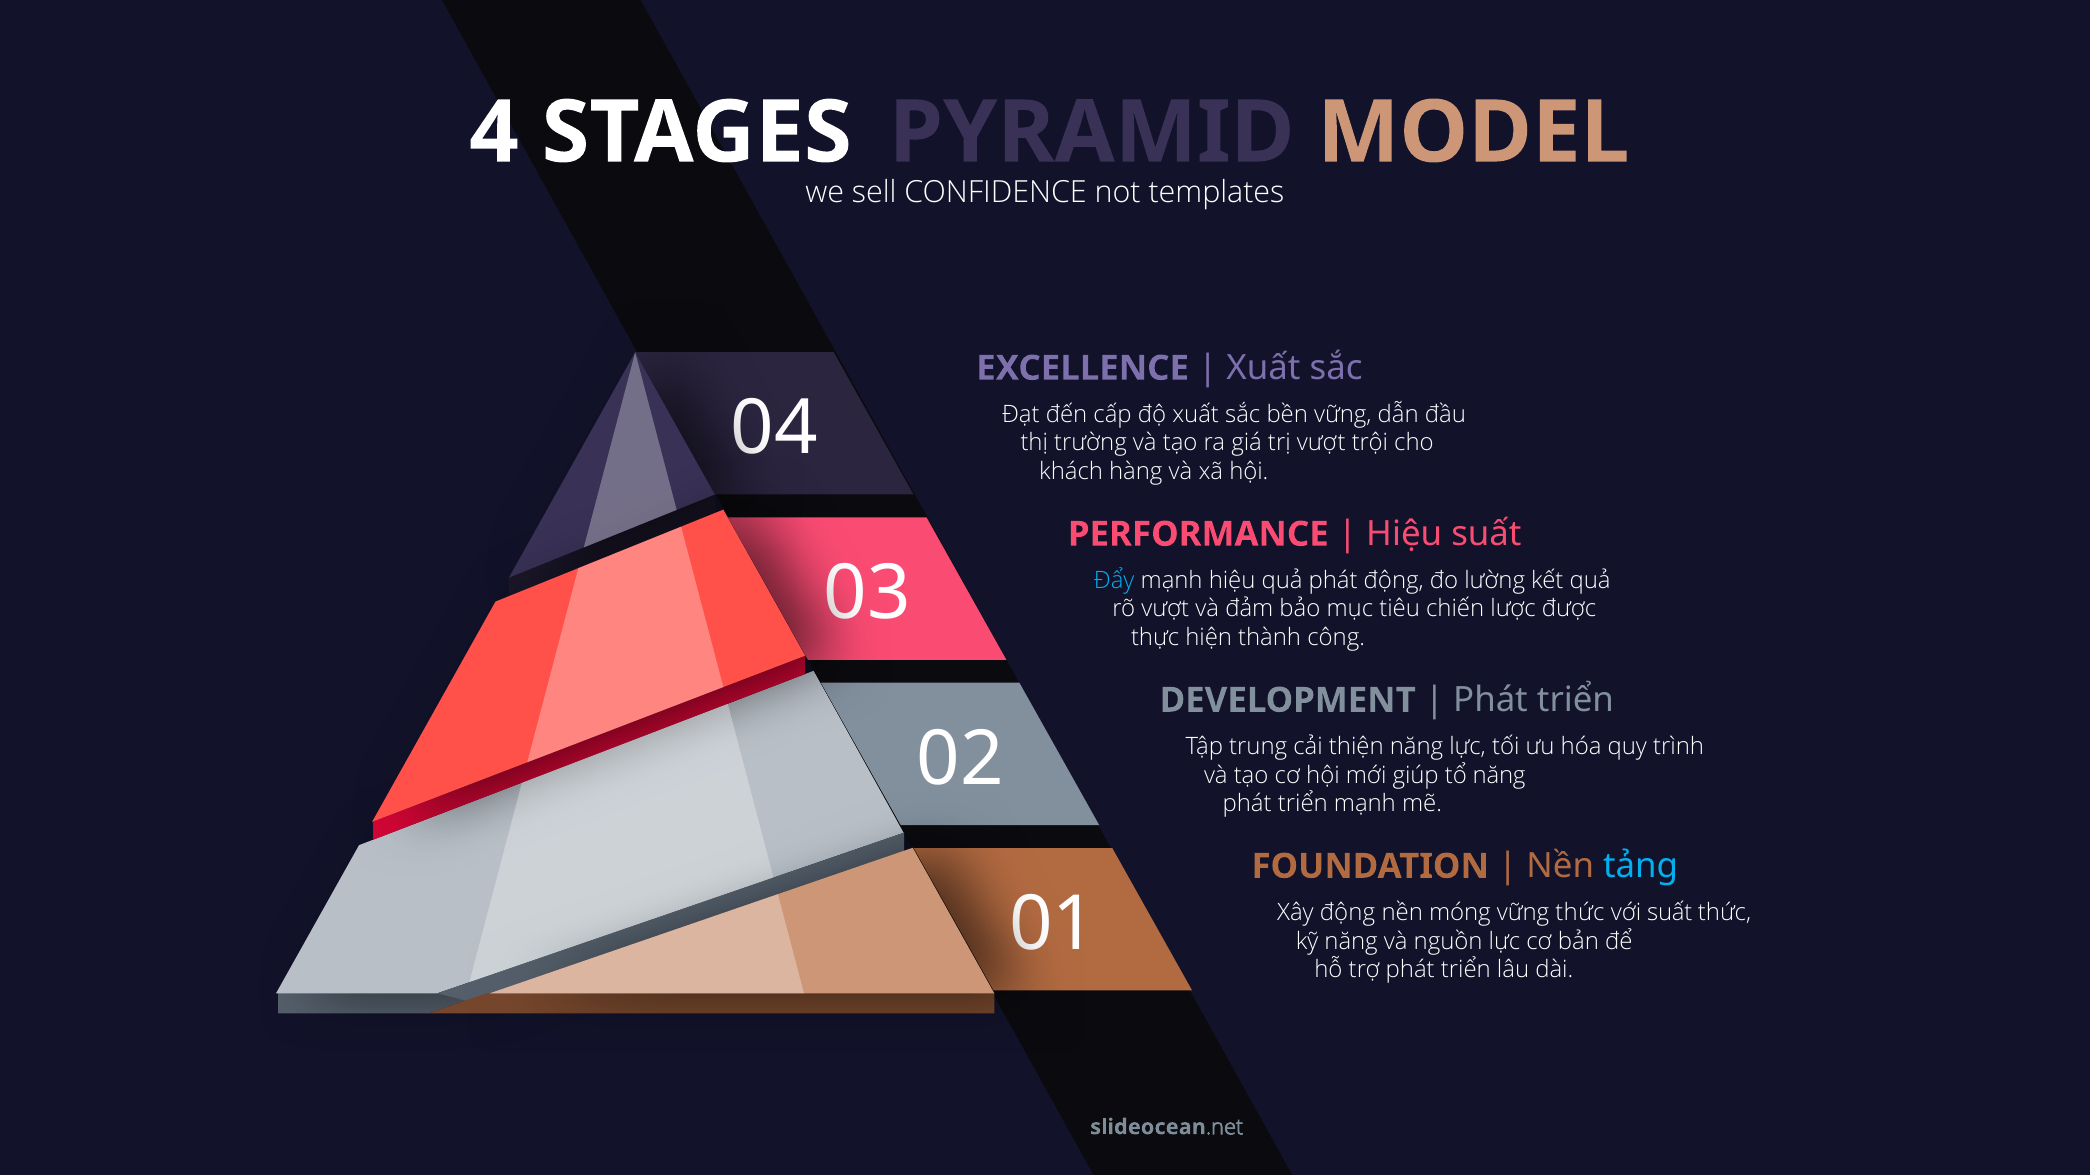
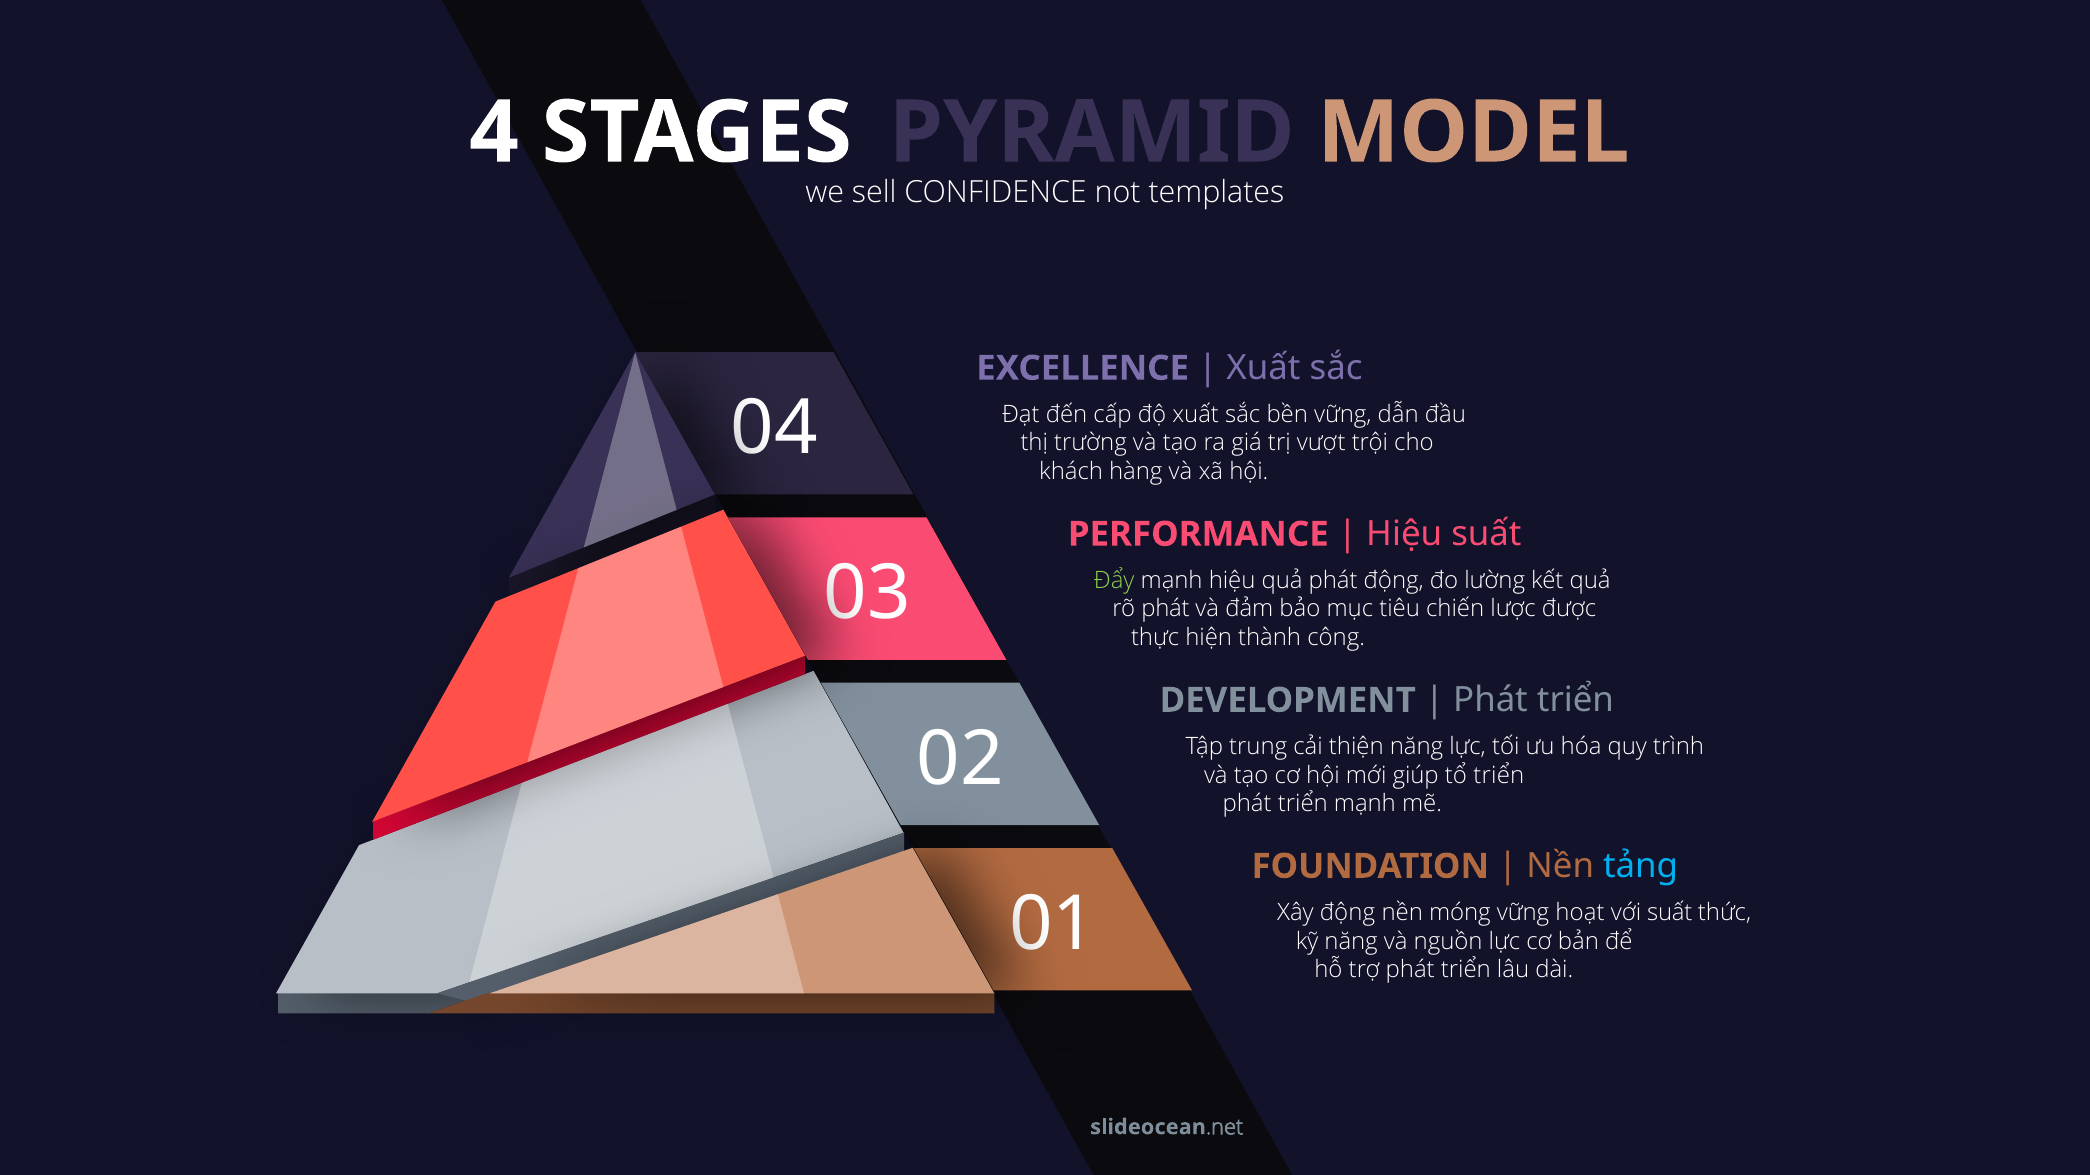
Đẩy colour: light blue -> light green
rõ vượt: vượt -> phát
tổ năng: năng -> triển
vững thức: thức -> hoạt
